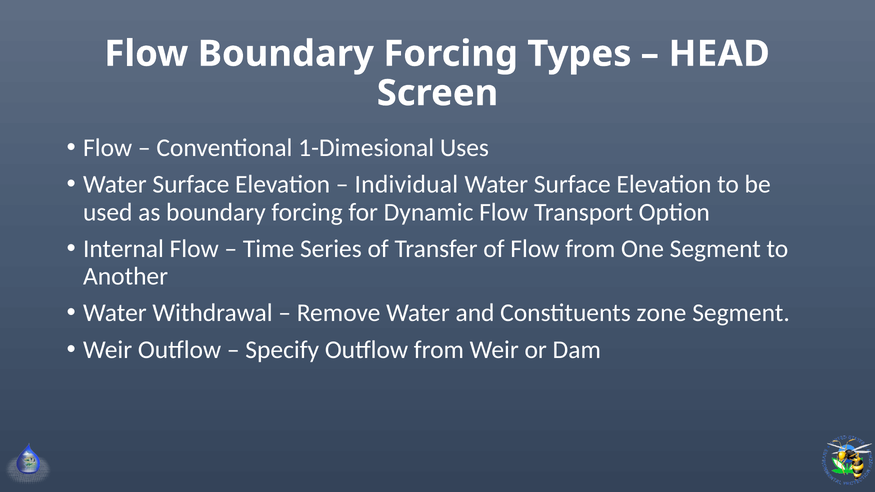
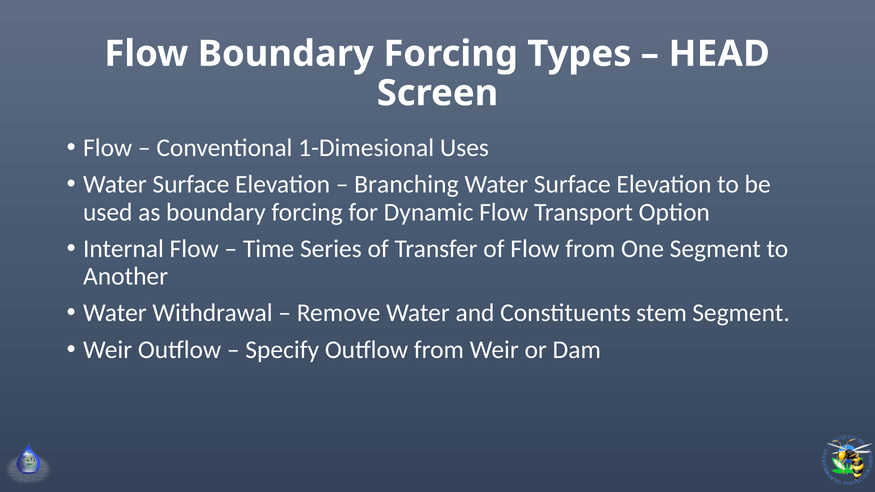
Individual: Individual -> Branching
zone: zone -> stem
